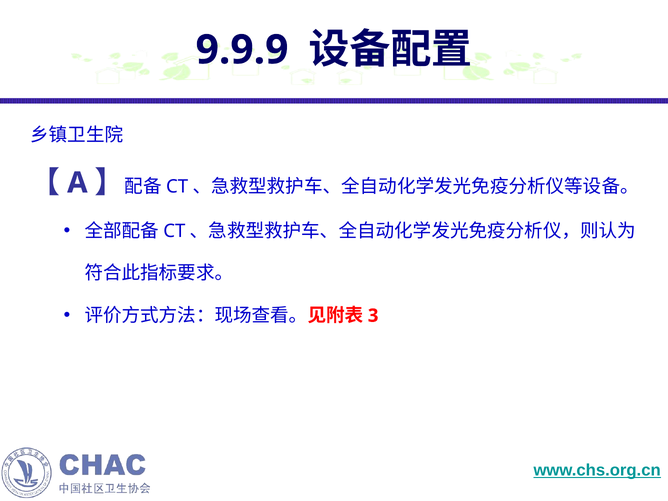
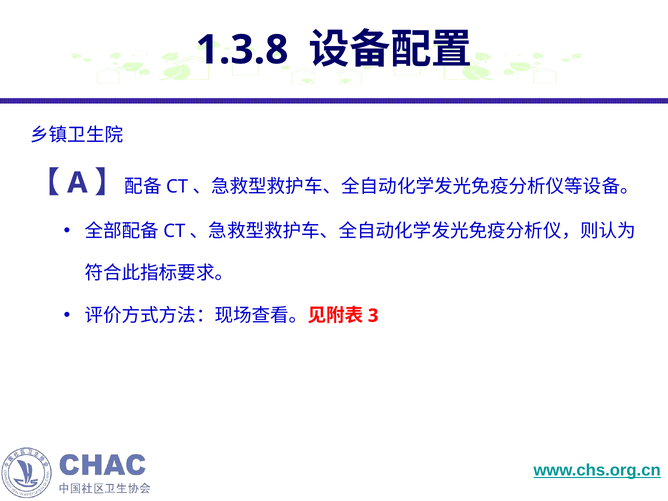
9.9.9: 9.9.9 -> 1.3.8
